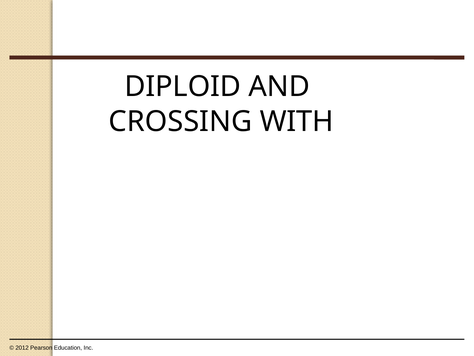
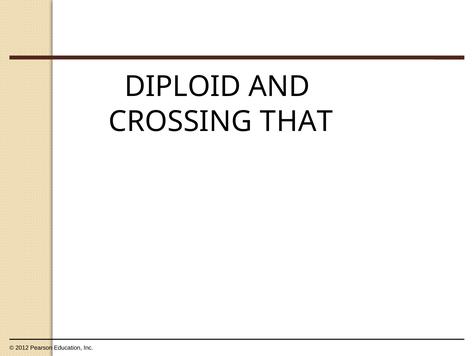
WITH: WITH -> THAT
